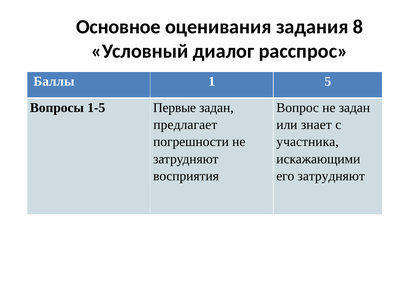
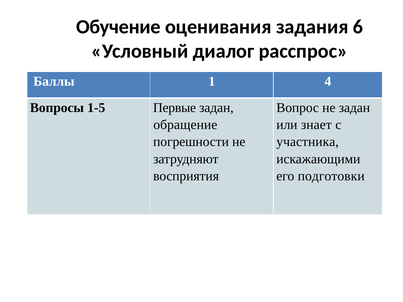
Основное: Основное -> Обучение
8: 8 -> 6
5: 5 -> 4
предлагает: предлагает -> обращение
его затрудняют: затрудняют -> подготовки
